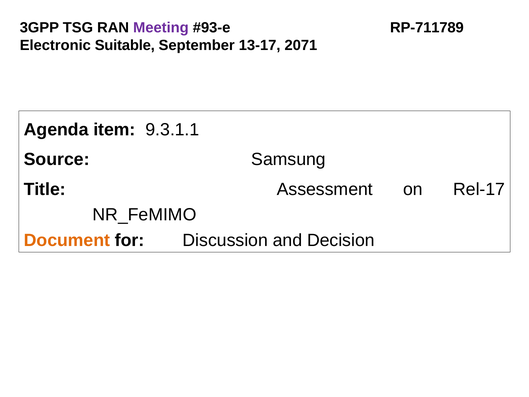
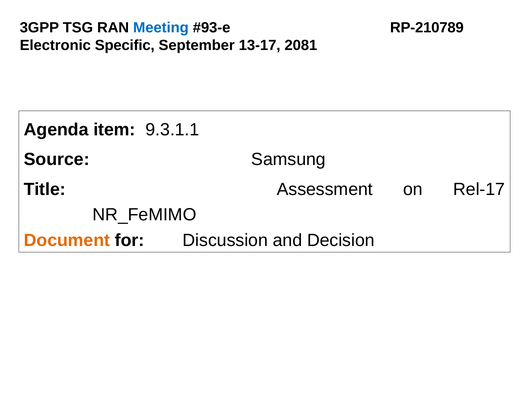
Meeting colour: purple -> blue
RP-711789: RP-711789 -> RP-210789
Suitable: Suitable -> Specific
2071: 2071 -> 2081
